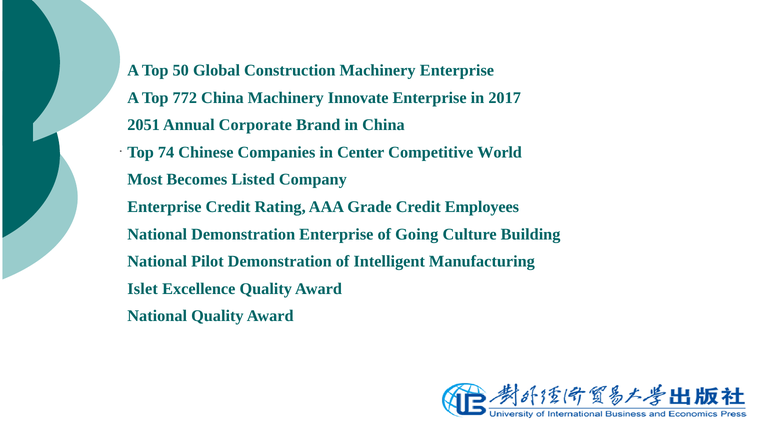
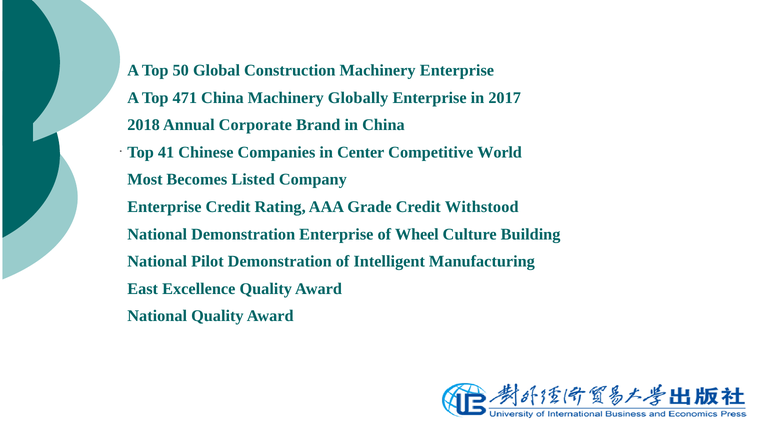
772: 772 -> 471
Innovate: Innovate -> Globally
2051: 2051 -> 2018
74: 74 -> 41
Employees: Employees -> Withstood
Going: Going -> Wheel
Islet: Islet -> East
